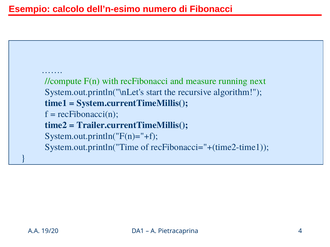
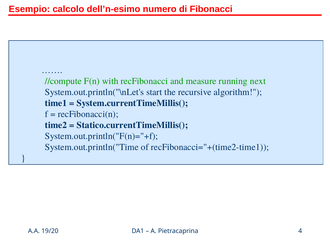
Trailer.currentTimeMillis(: Trailer.currentTimeMillis( -> Statico.currentTimeMillis(
